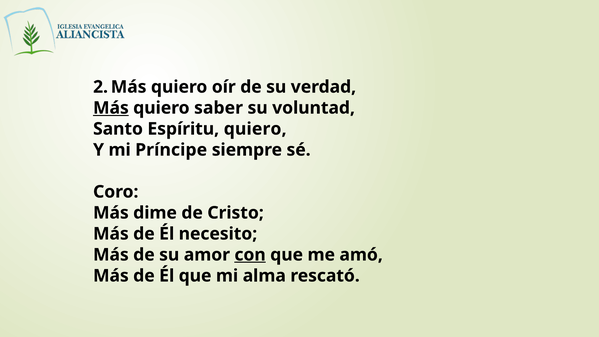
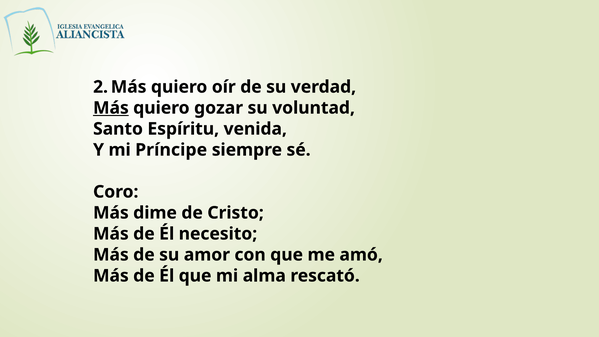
saber: saber -> gozar
Espíritu quiero: quiero -> venida
con underline: present -> none
